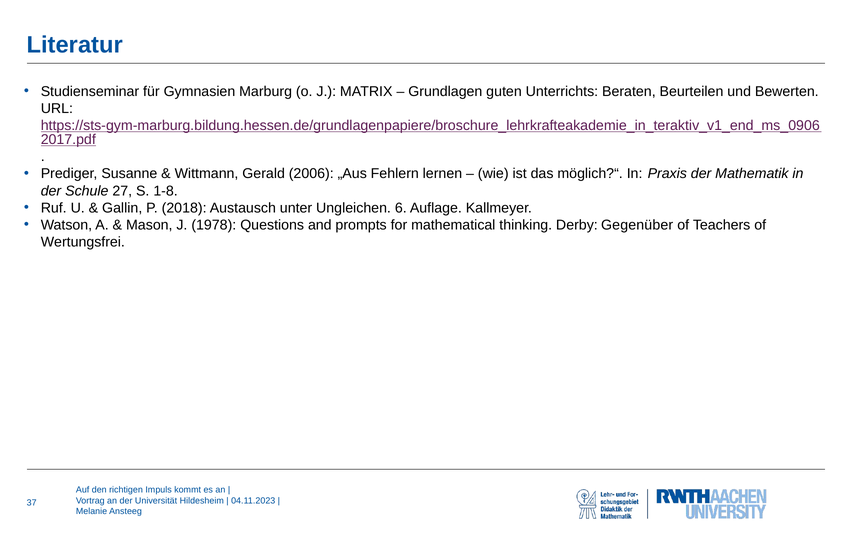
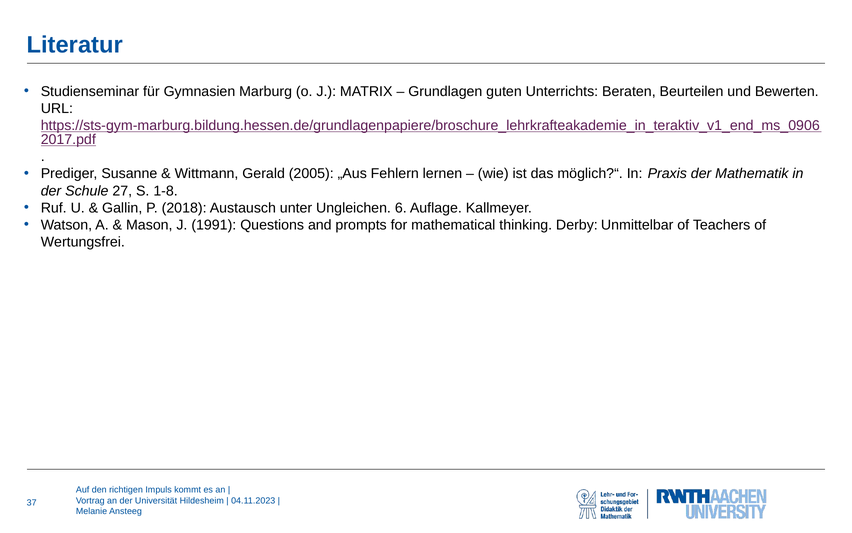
2006: 2006 -> 2005
1978: 1978 -> 1991
Gegenüber: Gegenüber -> Unmittelbar
